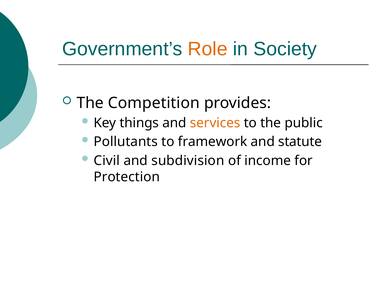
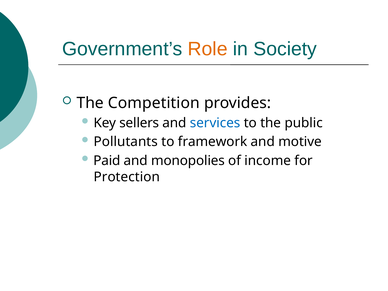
things: things -> sellers
services colour: orange -> blue
statute: statute -> motive
Civil: Civil -> Paid
subdivision: subdivision -> monopolies
